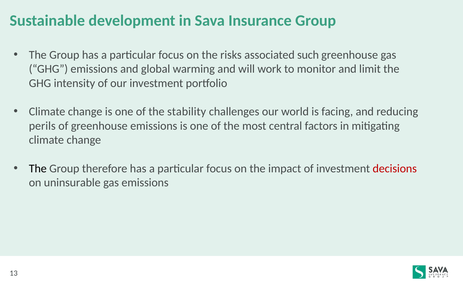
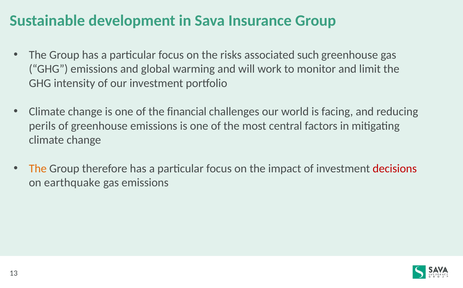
stability: stability -> financial
The at (38, 168) colour: black -> orange
uninsurable: uninsurable -> earthquake
